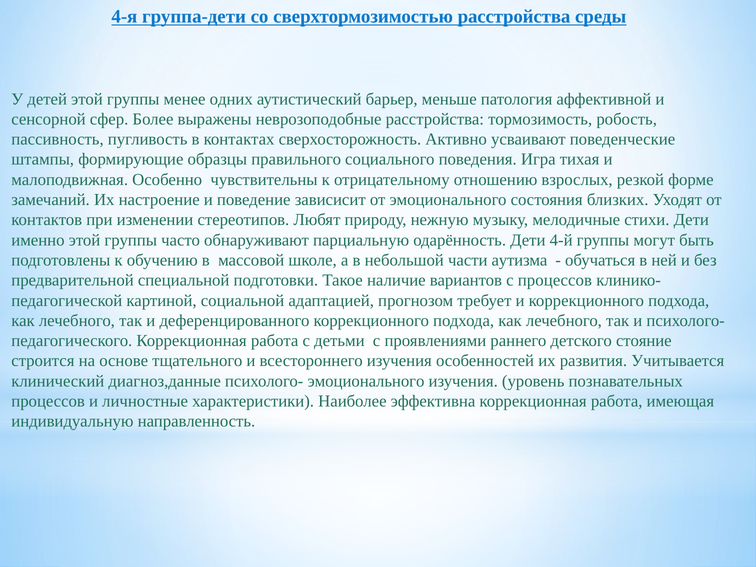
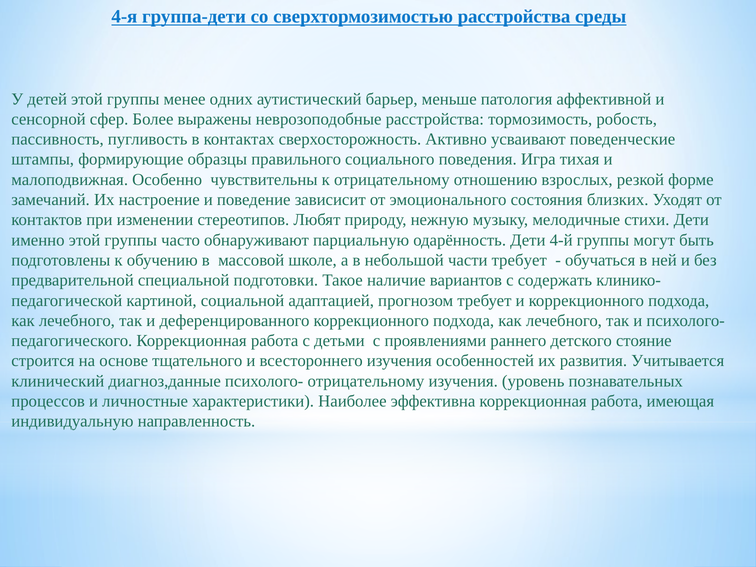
части аутизма: аутизма -> требует
с процессов: процессов -> содержать
психолого- эмоционального: эмоционального -> отрицательному
